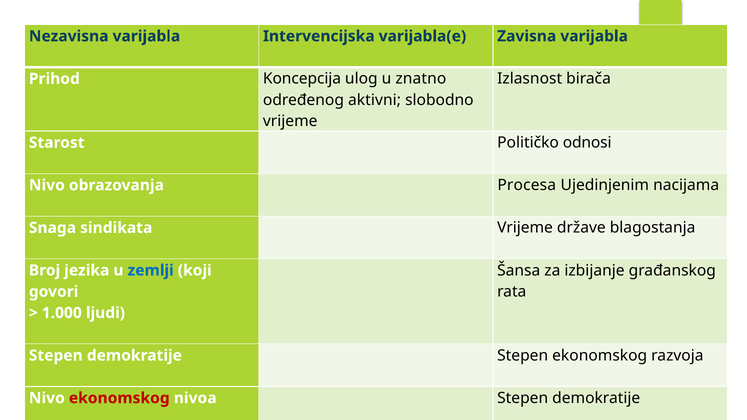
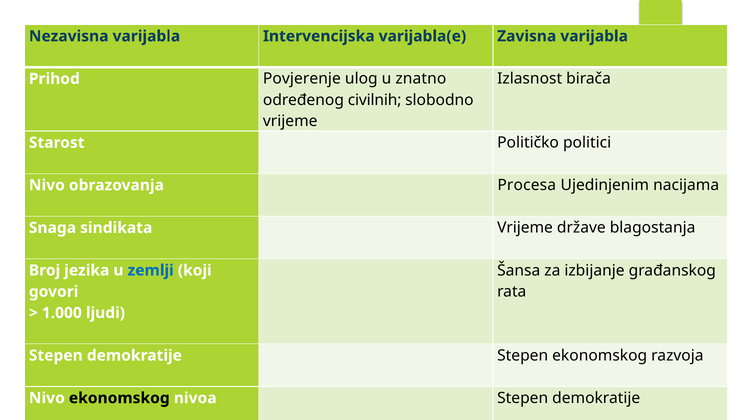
Koncepcija: Koncepcija -> Povjerenje
aktivni: aktivni -> civilnih
odnosi: odnosi -> politici
ekonomskog at (119, 398) colour: red -> black
